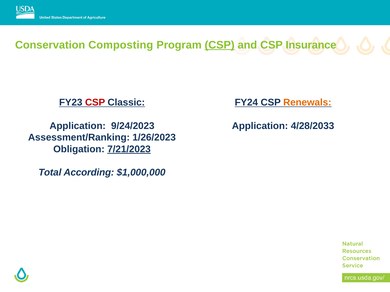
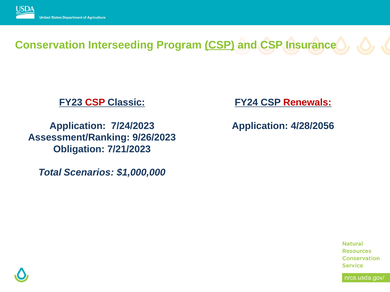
Composting: Composting -> Interseeding
Renewals colour: orange -> red
9/24/2023: 9/24/2023 -> 7/24/2023
4/28/2033: 4/28/2033 -> 4/28/2056
1/26/2023: 1/26/2023 -> 9/26/2023
7/21/2023 underline: present -> none
According: According -> Scenarios
